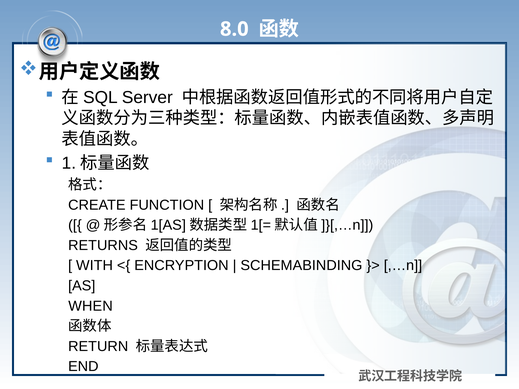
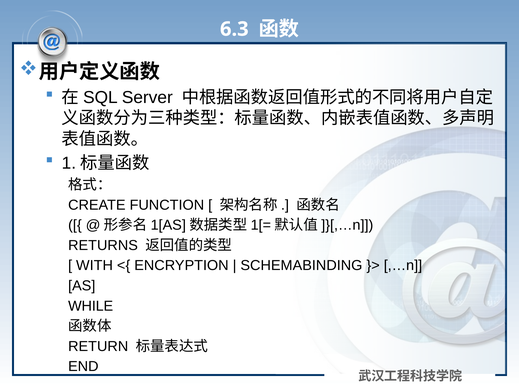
8.0: 8.0 -> 6.3
WHEN: WHEN -> WHILE
